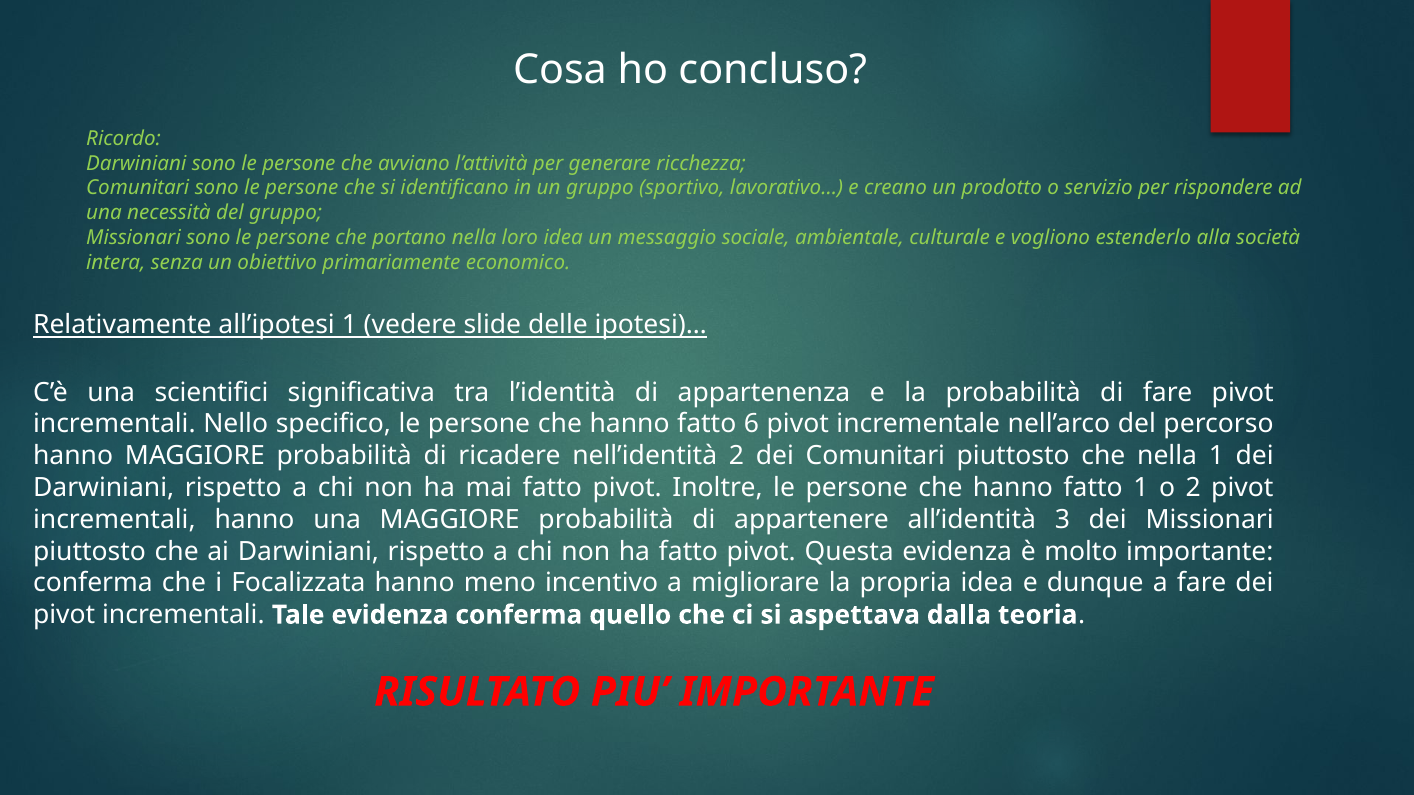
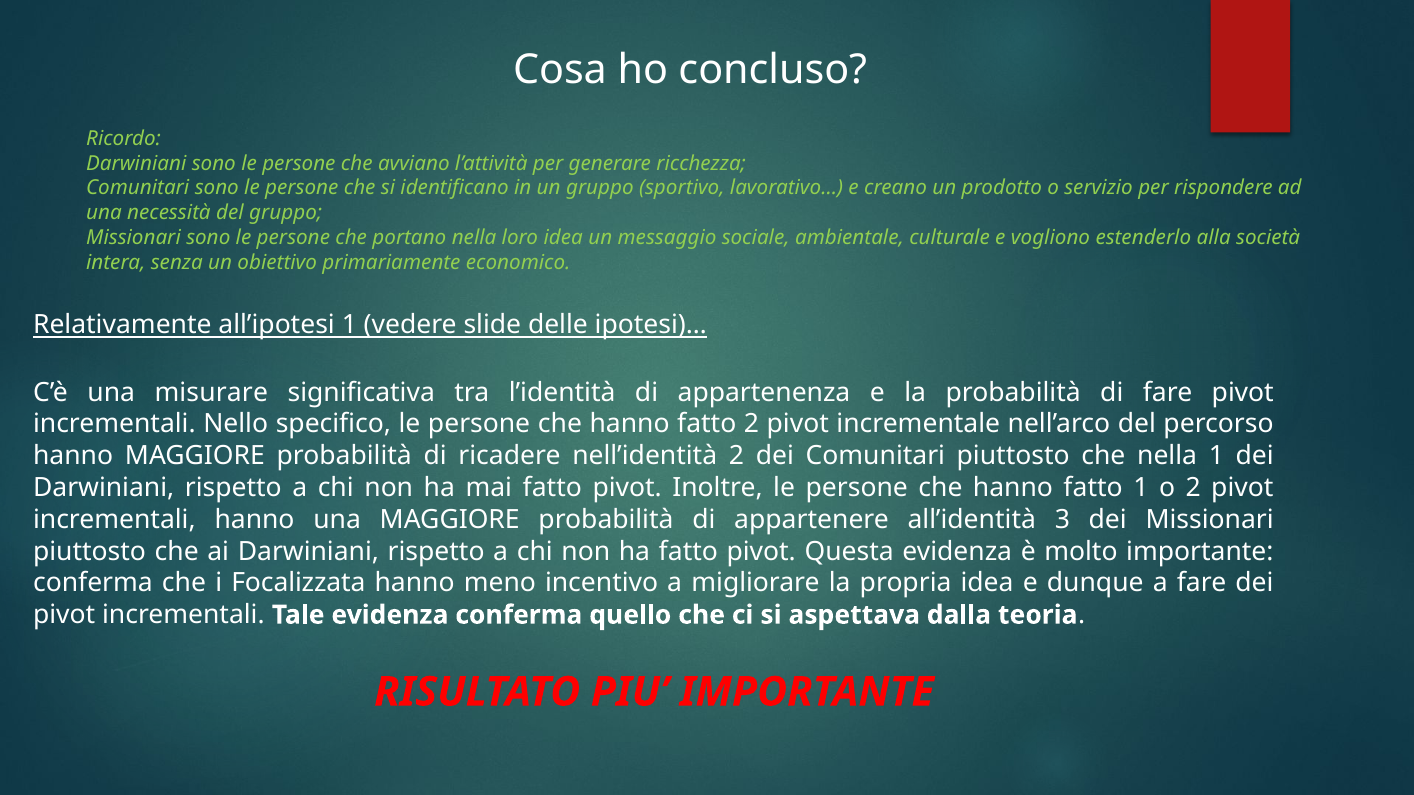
scientifici: scientifici -> misurare
fatto 6: 6 -> 2
